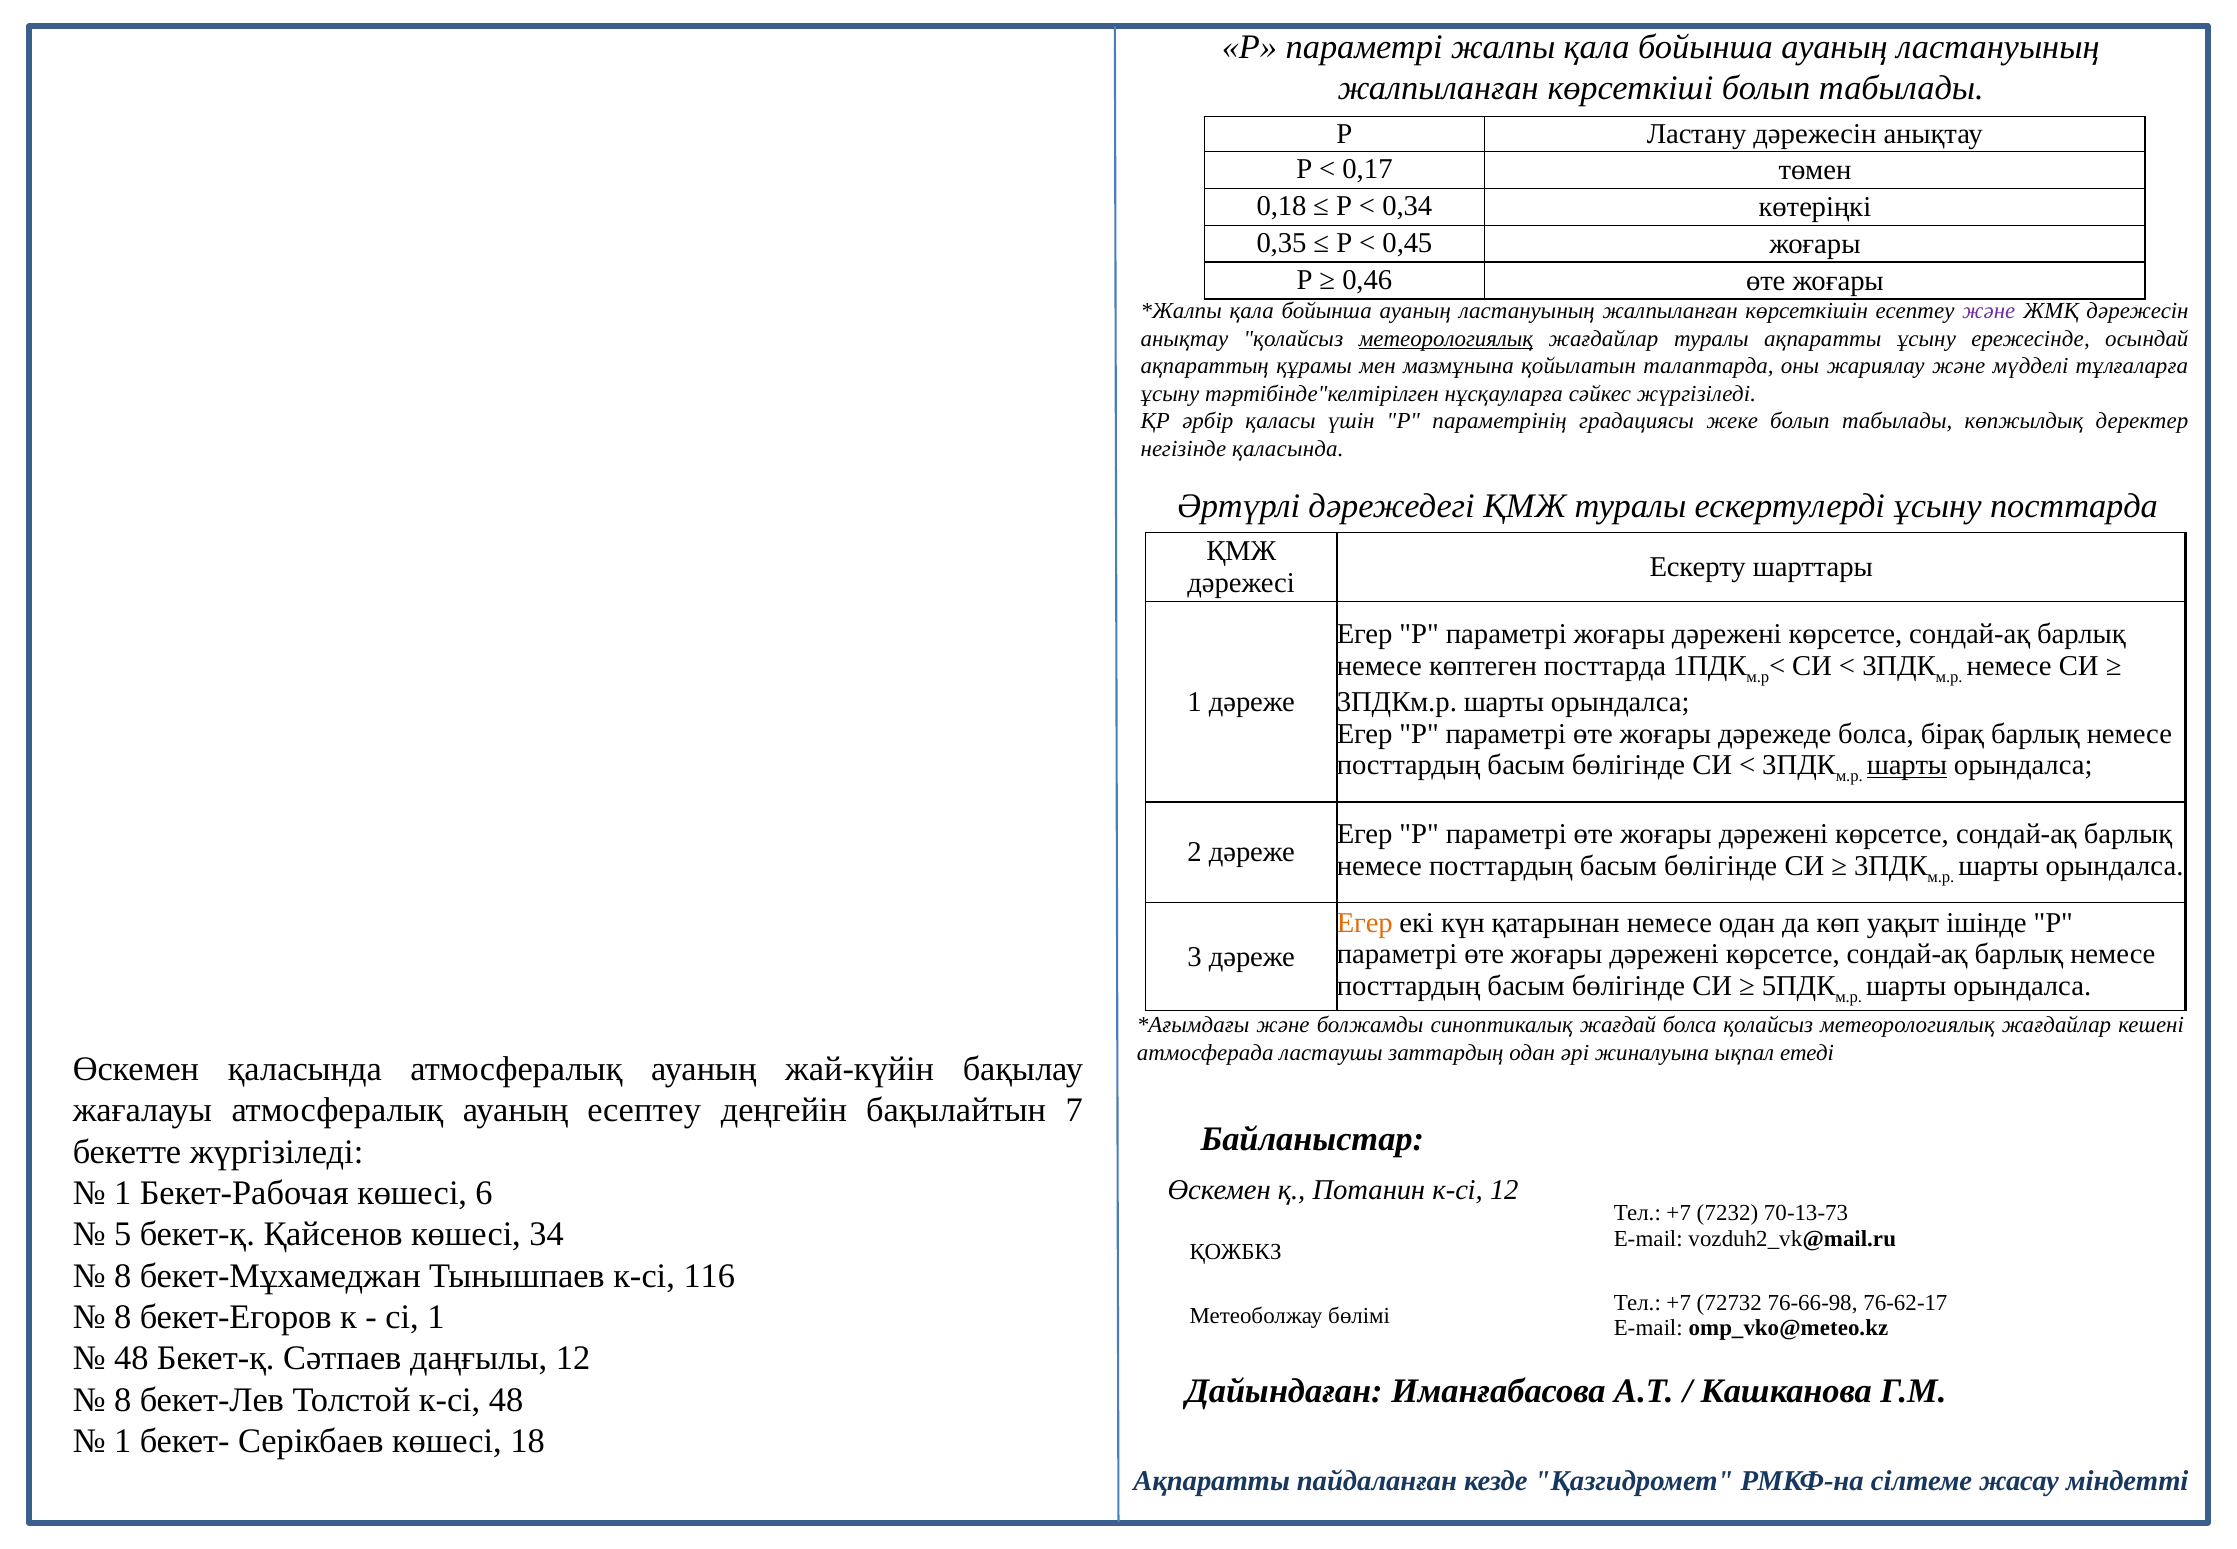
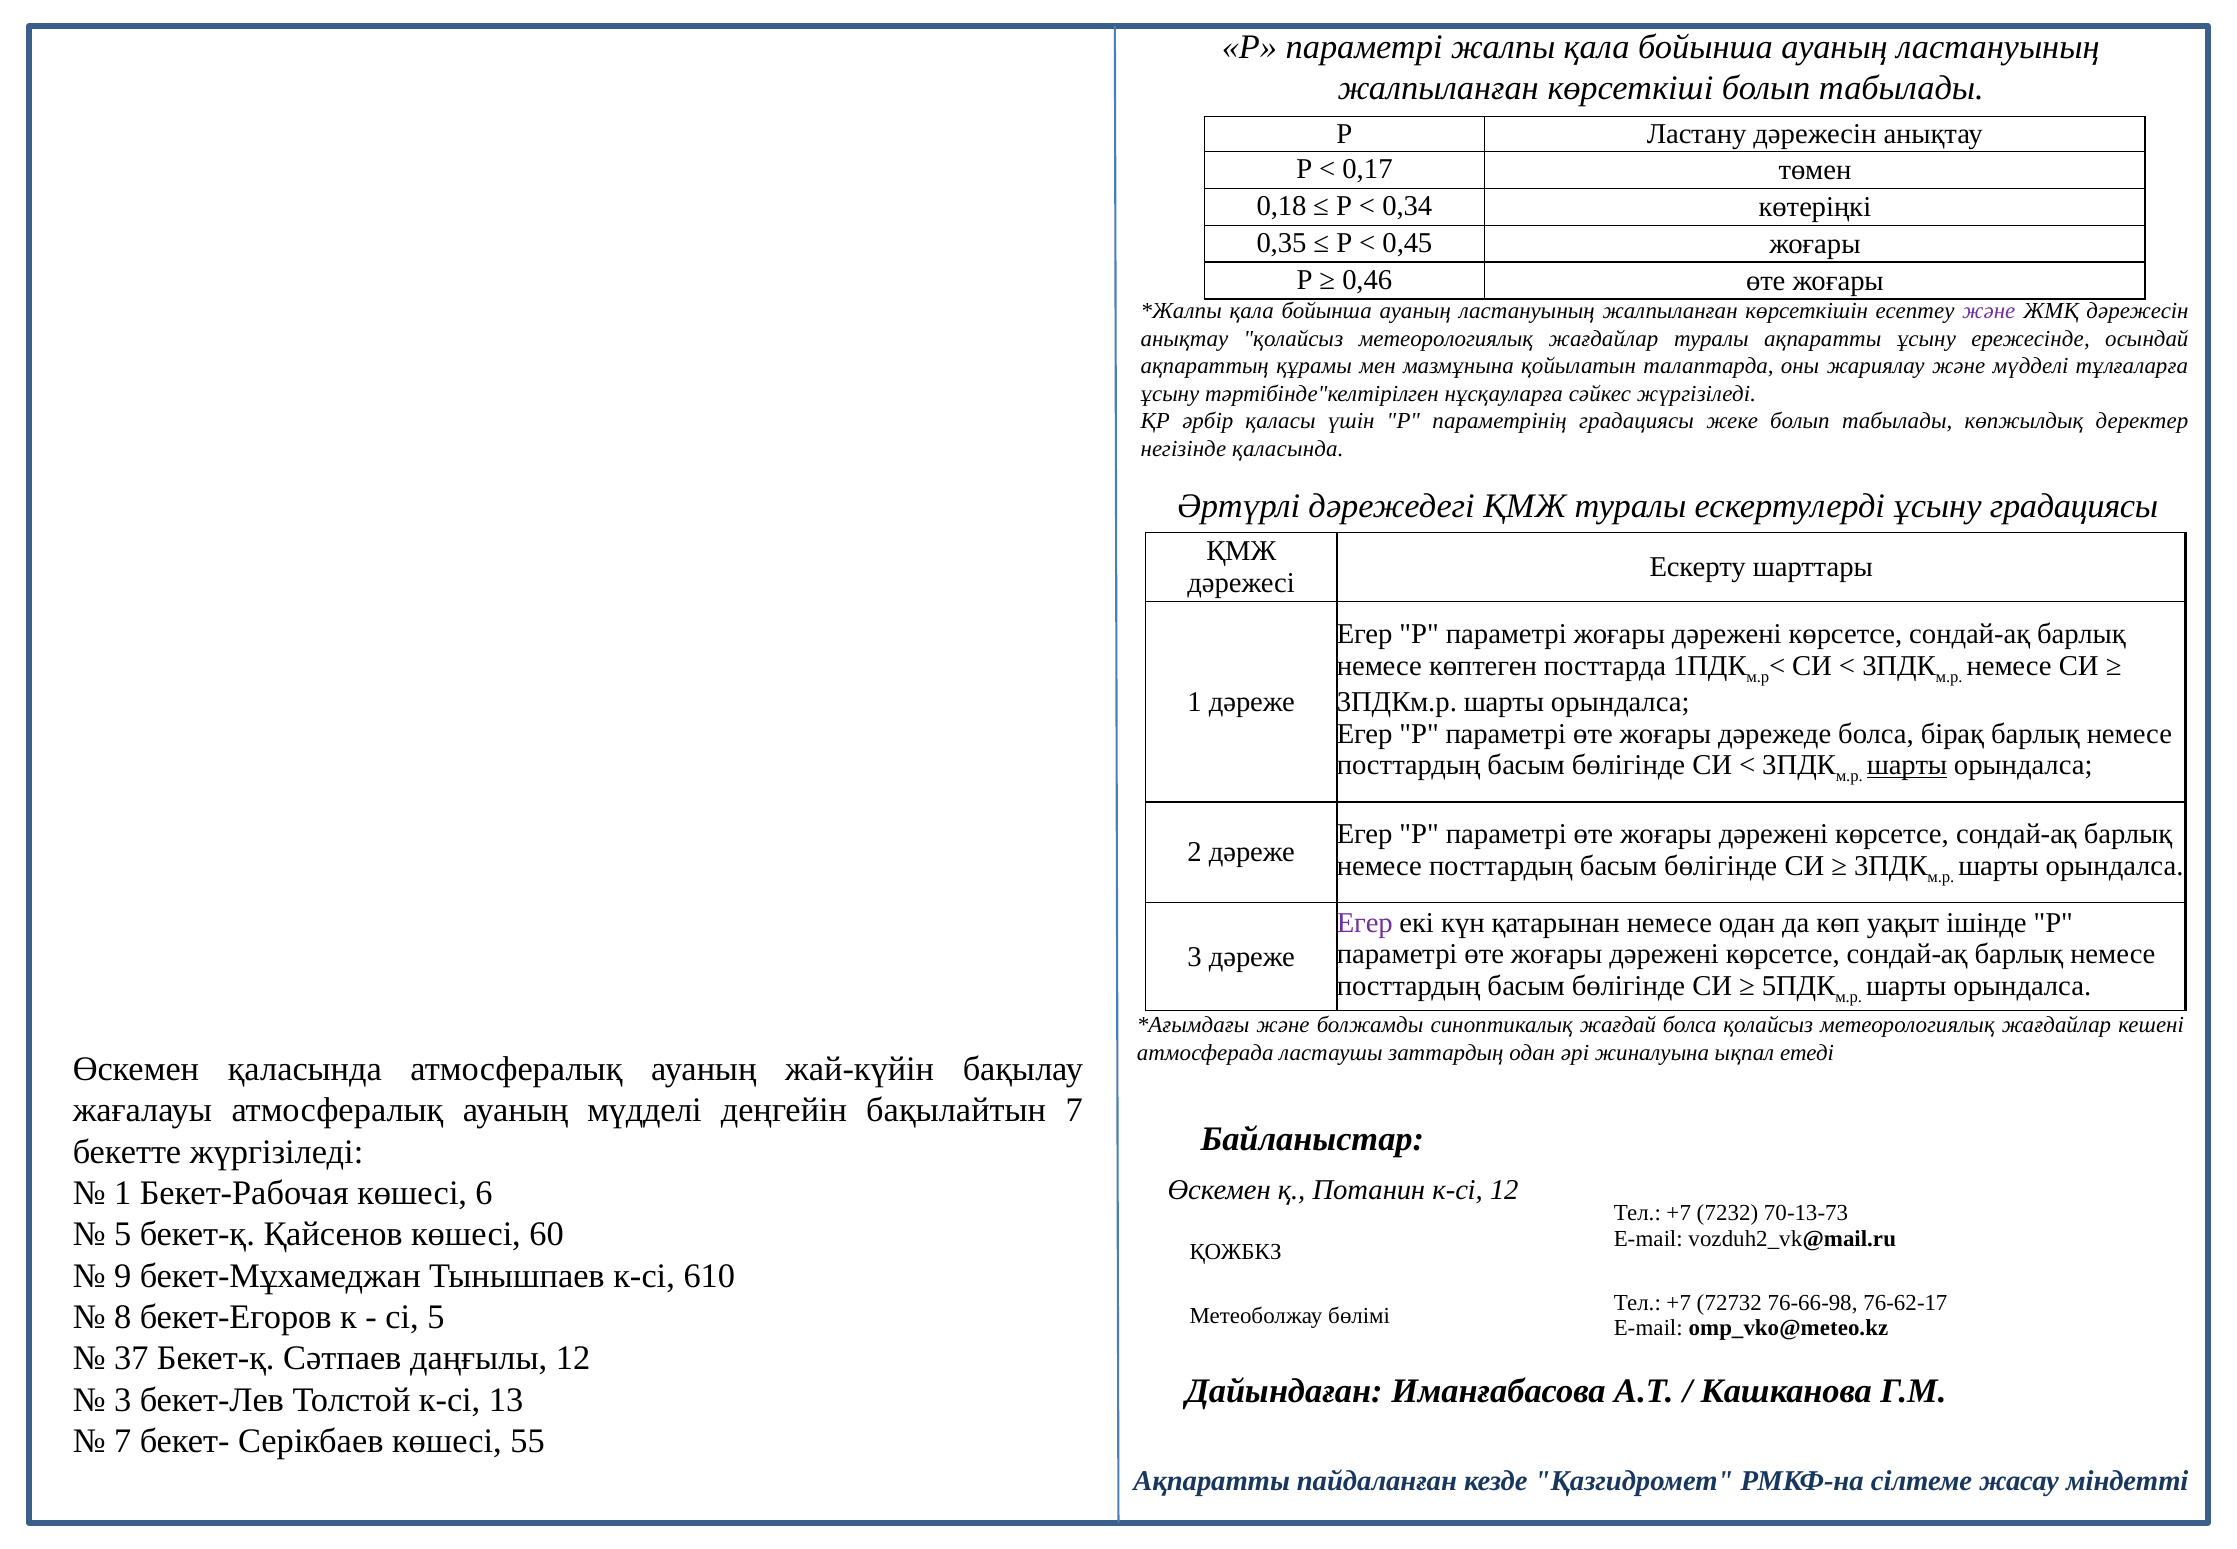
метеорологиялық at (1446, 339) underline: present -> none
ұсыну посттарда: посттарда -> градациясы
Егер at (1365, 922) colour: orange -> purple
ауаның есептеу: есептеу -> мүдделі
34: 34 -> 60
8 at (123, 1276): 8 -> 9
116: 116 -> 610
сі 1: 1 -> 5
48 at (131, 1358): 48 -> 37
8 at (123, 1399): 8 -> 3
к-сі 48: 48 -> 13
1 at (123, 1441): 1 -> 7
18: 18 -> 55
